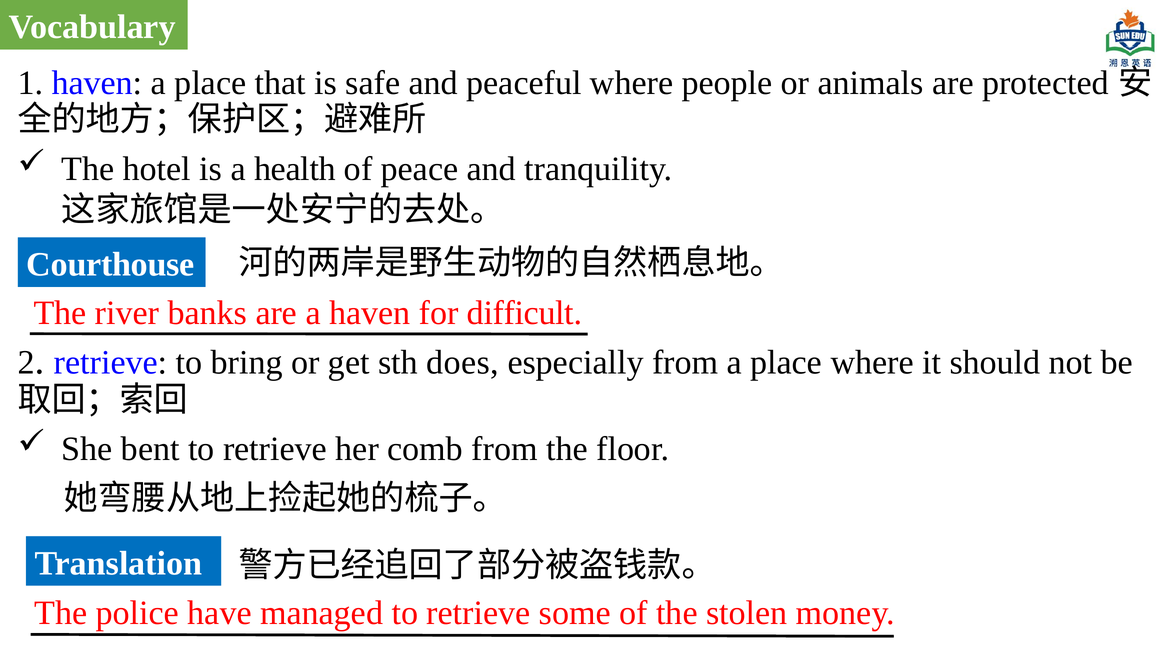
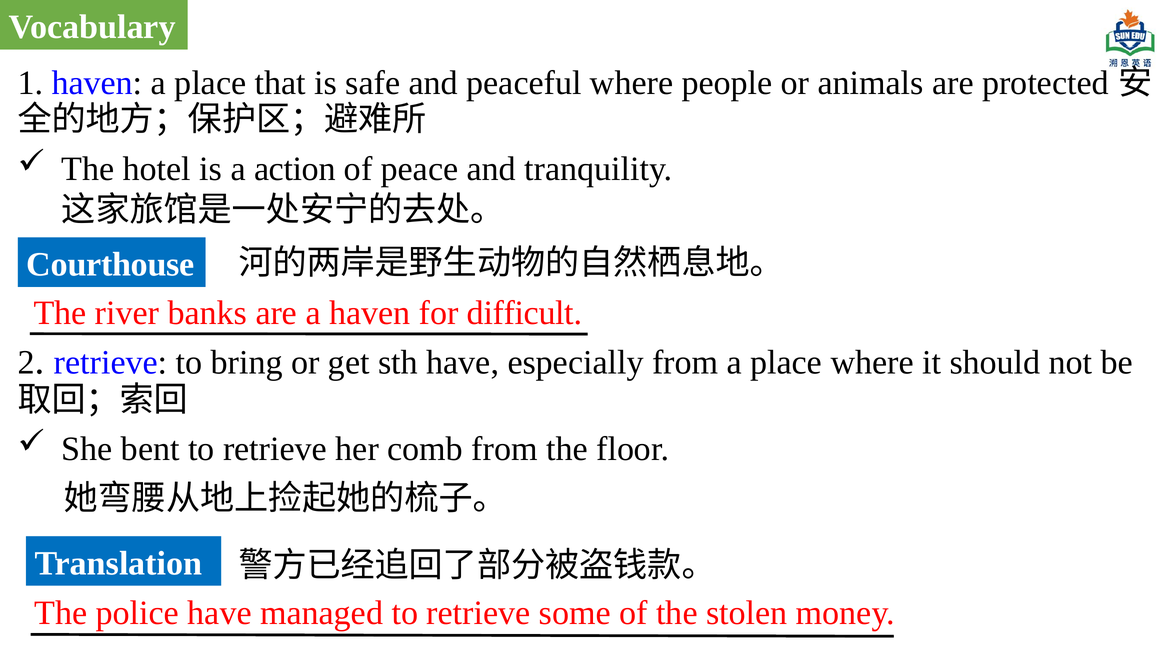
health: health -> action
sth does: does -> have
